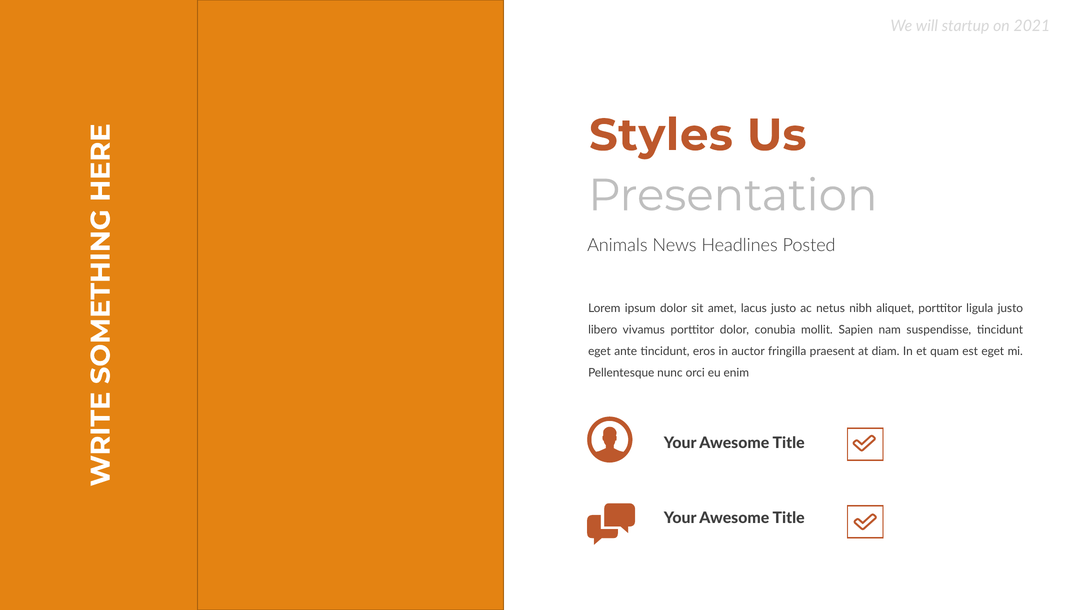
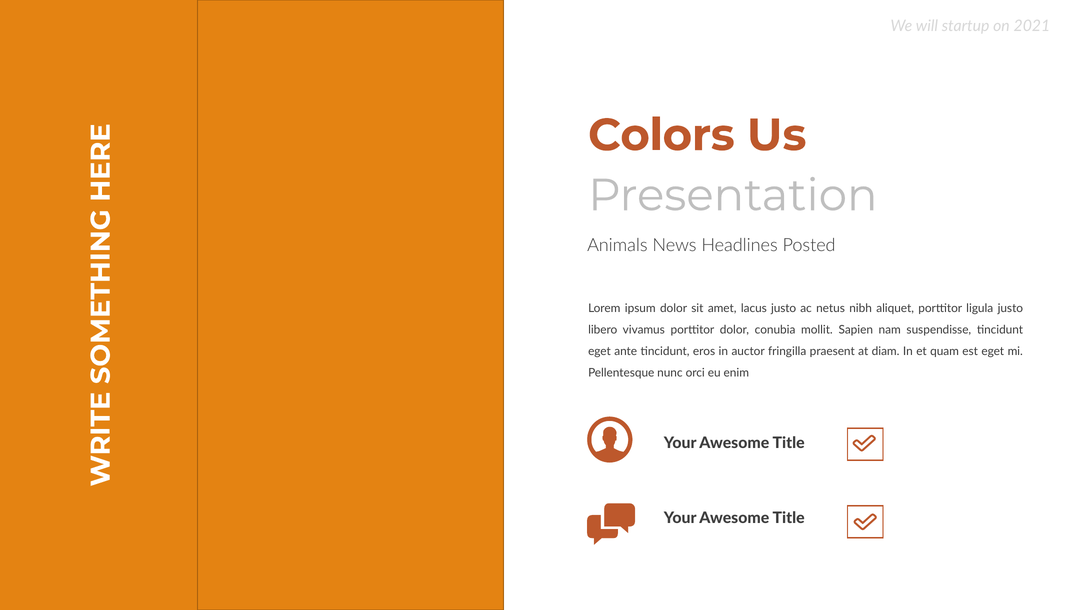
Styles: Styles -> Colors
